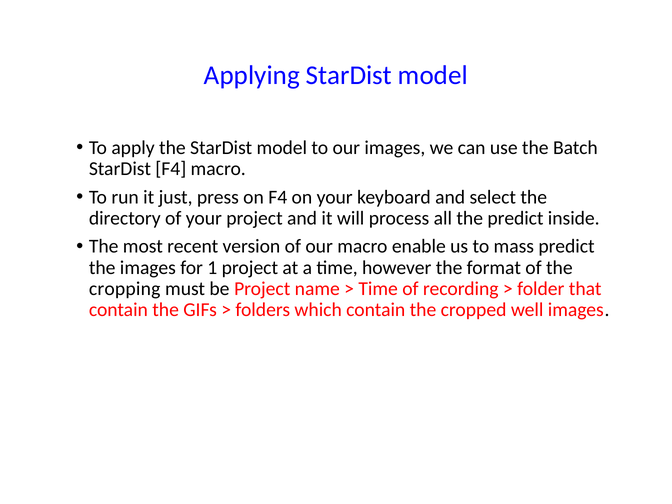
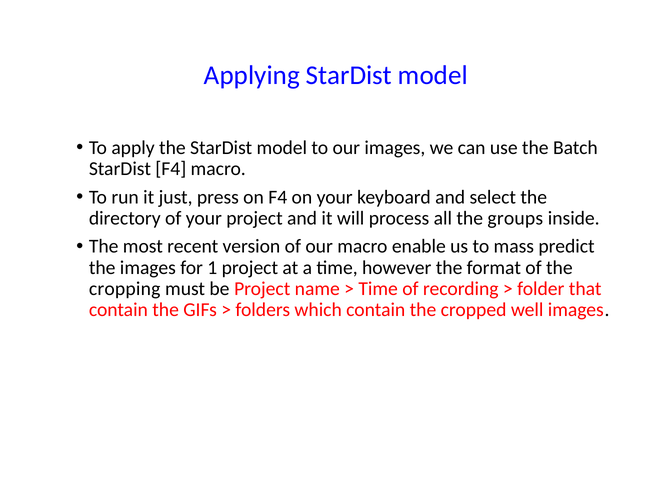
the predict: predict -> groups
